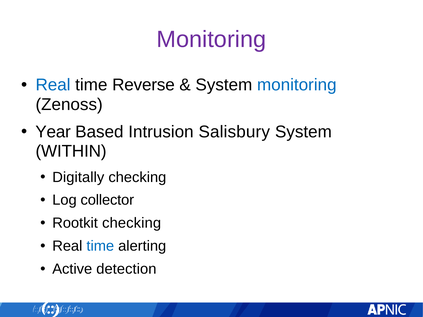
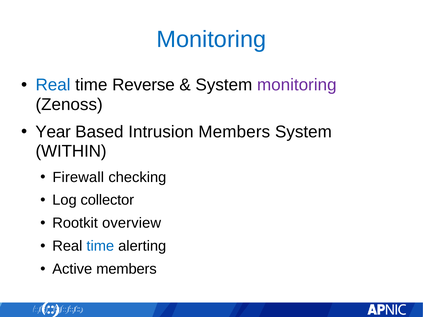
Monitoring at (211, 39) colour: purple -> blue
monitoring at (297, 85) colour: blue -> purple
Intrusion Salisbury: Salisbury -> Members
Digitally: Digitally -> Firewall
Rootkit checking: checking -> overview
Active detection: detection -> members
